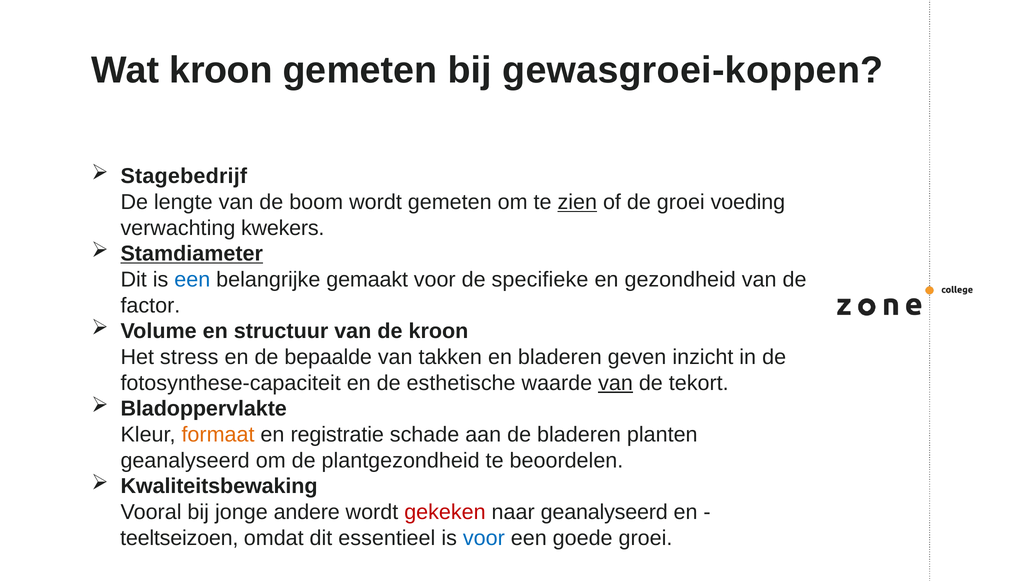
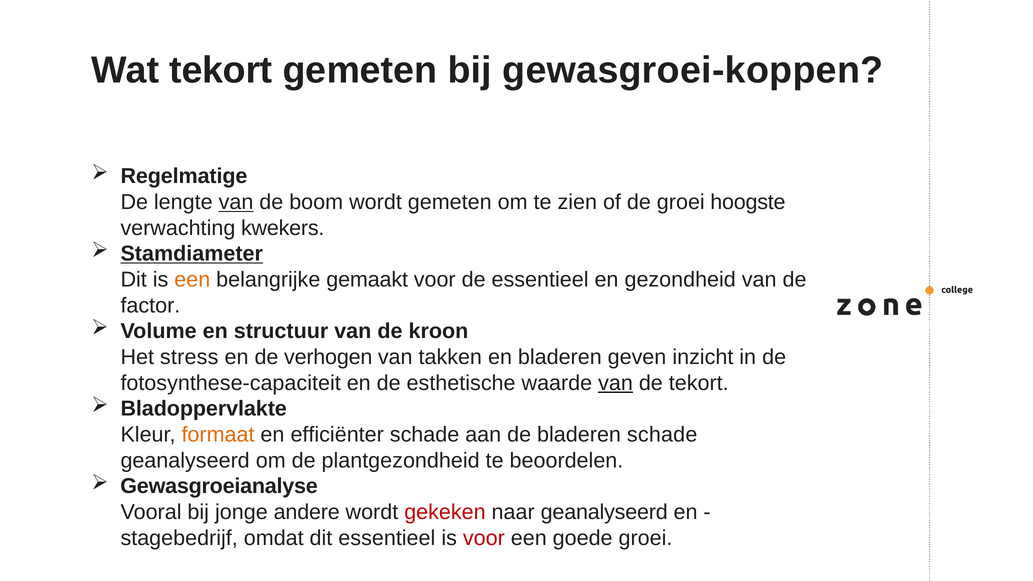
Wat kroon: kroon -> tekort
Stagebedrijf: Stagebedrijf -> Regelmatige
van at (236, 202) underline: none -> present
zien underline: present -> none
voeding: voeding -> hoogste
een at (192, 280) colour: blue -> orange
de specifieke: specifieke -> essentieel
bepaalde: bepaalde -> verhogen
registratie: registratie -> efficiënter
bladeren planten: planten -> schade
Kwaliteitsbewaking: Kwaliteitsbewaking -> Gewasgroeianalyse
teeltseizoen: teeltseizoen -> stagebedrijf
voor at (484, 538) colour: blue -> red
